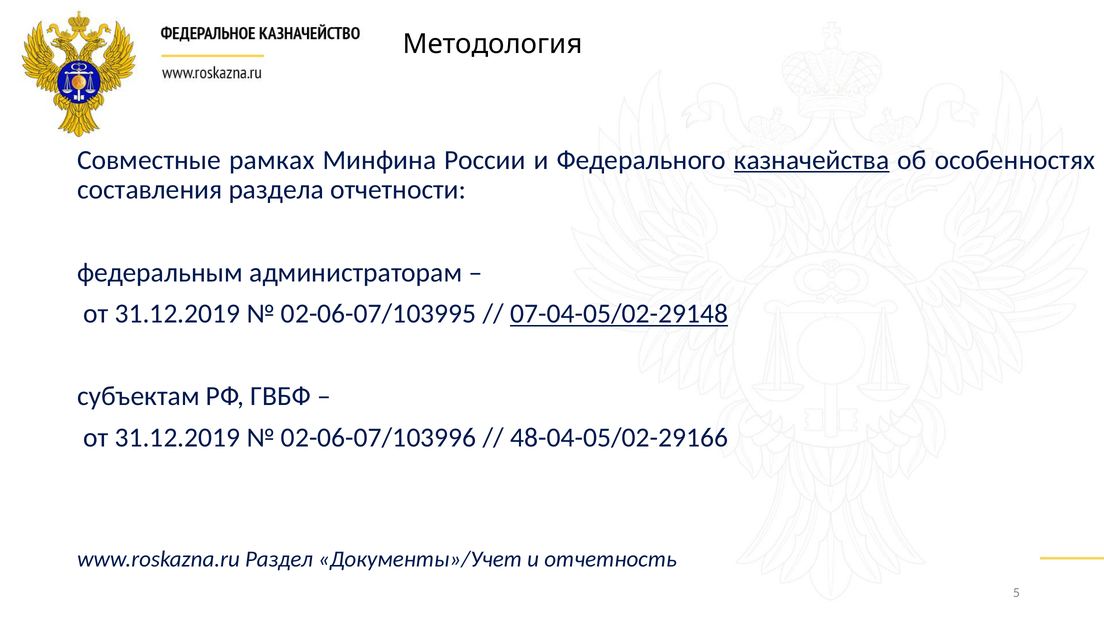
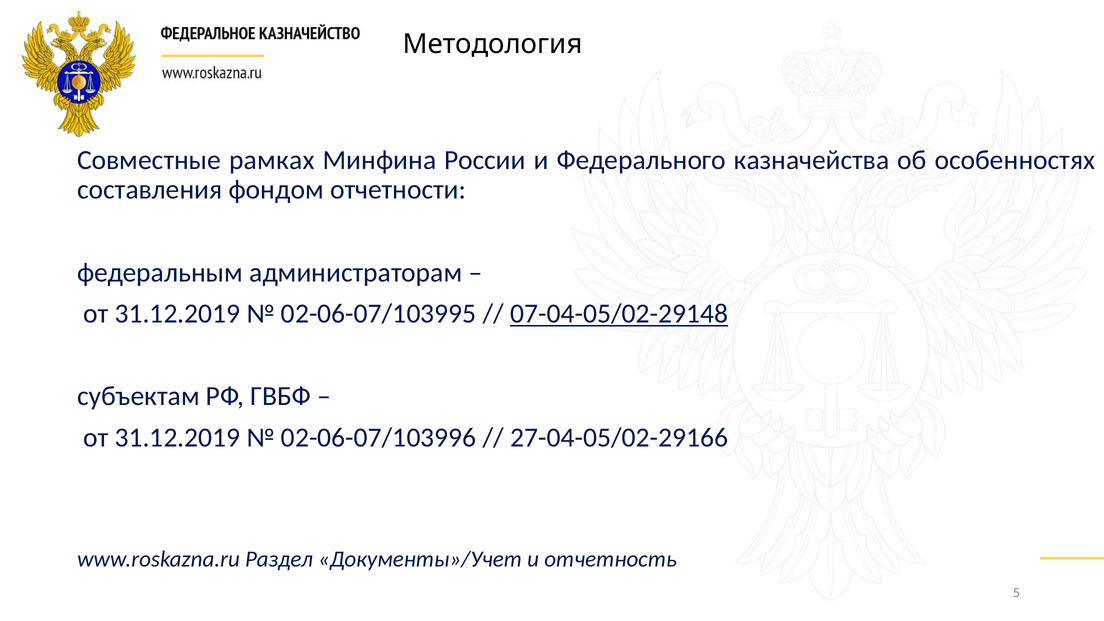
казначейства underline: present -> none
раздела: раздела -> фондом
48-04-05/02-29166: 48-04-05/02-29166 -> 27-04-05/02-29166
